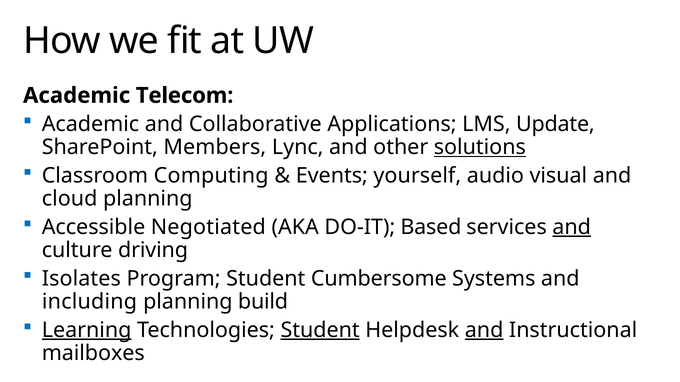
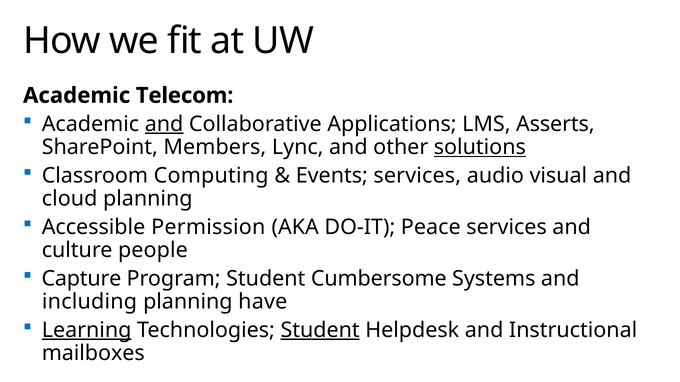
and at (164, 124) underline: none -> present
Update: Update -> Asserts
Events yourself: yourself -> services
Negotiated: Negotiated -> Permission
Based: Based -> Peace
and at (572, 227) underline: present -> none
driving: driving -> people
Isolates: Isolates -> Capture
build: build -> have
and at (484, 330) underline: present -> none
